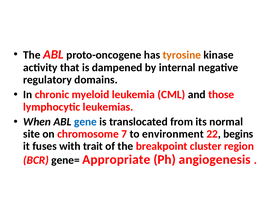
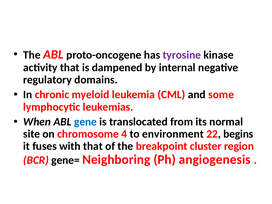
tyrosine colour: orange -> purple
those: those -> some
7: 7 -> 4
with trait: trait -> that
Appropriate: Appropriate -> Neighboring
